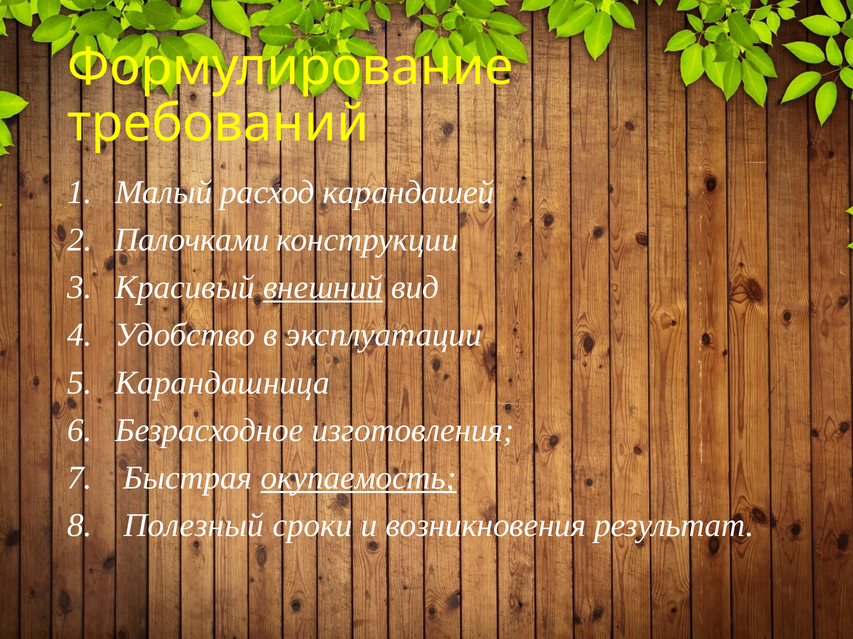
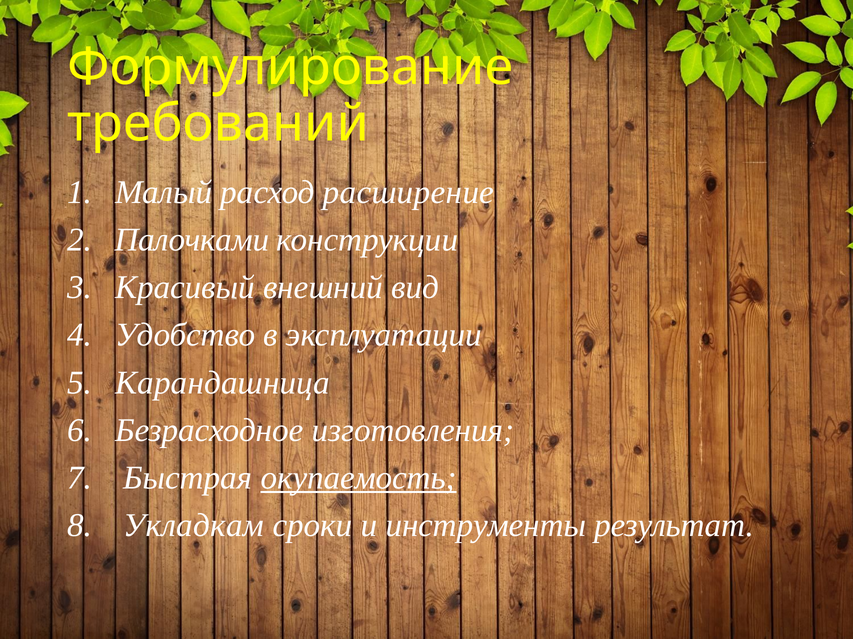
карандашей: карандашей -> расширение
внешний underline: present -> none
Полезный: Полезный -> Укладкам
возникновения: возникновения -> инструменты
